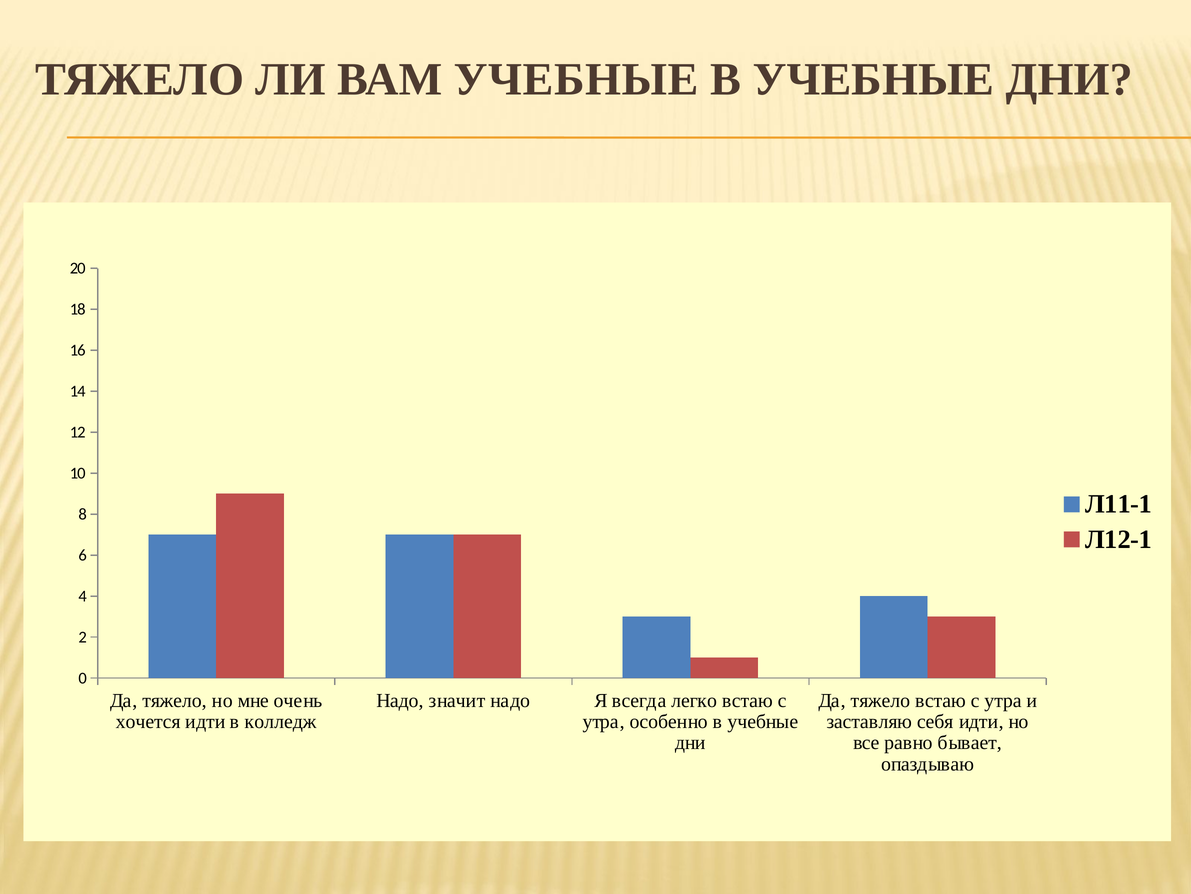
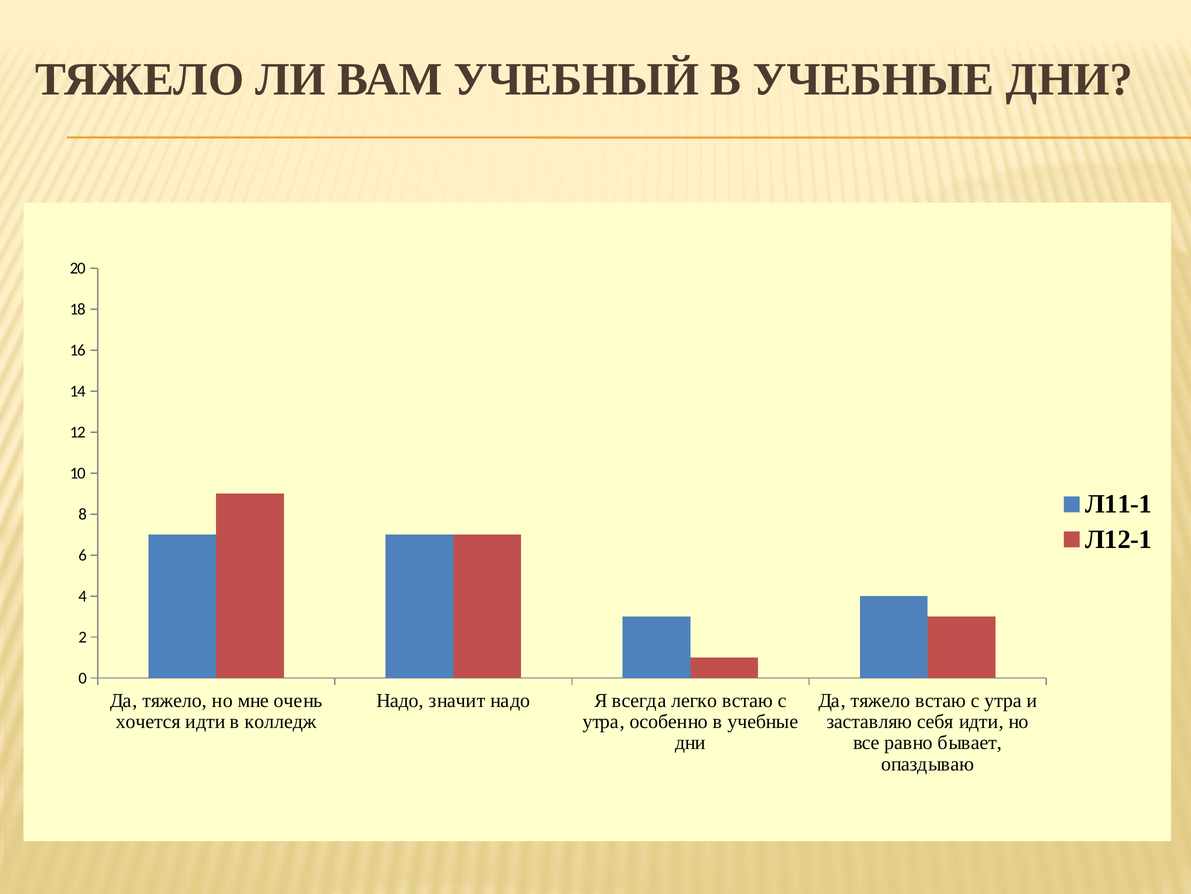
ВАМ УЧЕБНЫЕ: УЧЕБНЫЕ -> УЧЕБНЫЙ
